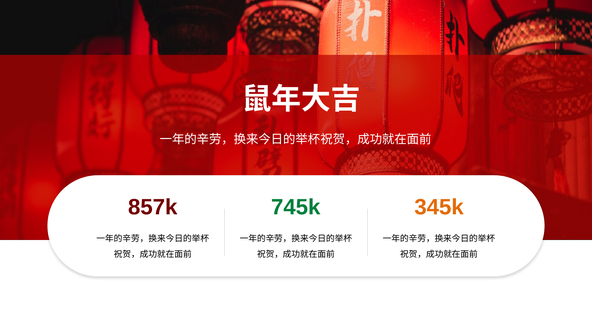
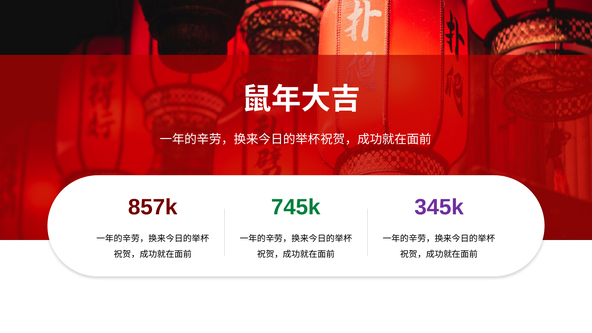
345k colour: orange -> purple
